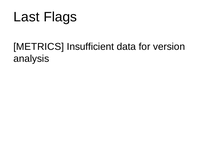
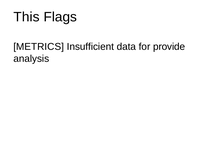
Last: Last -> This
version: version -> provide
